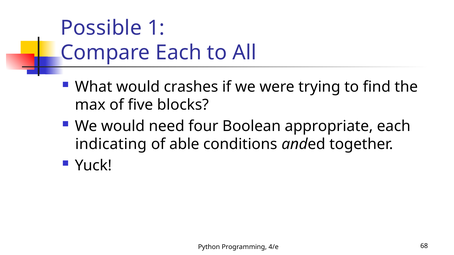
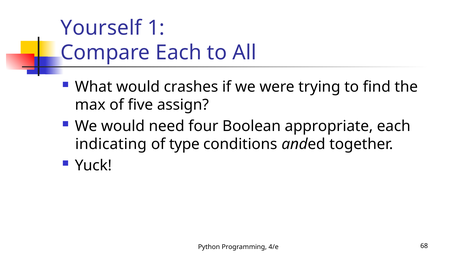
Possible: Possible -> Yourself
blocks: blocks -> assign
able: able -> type
